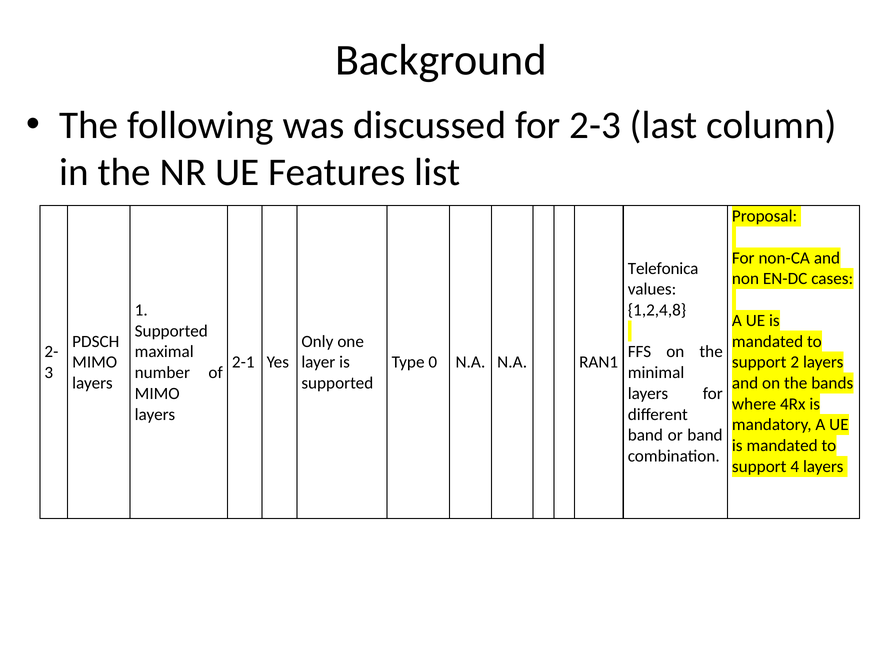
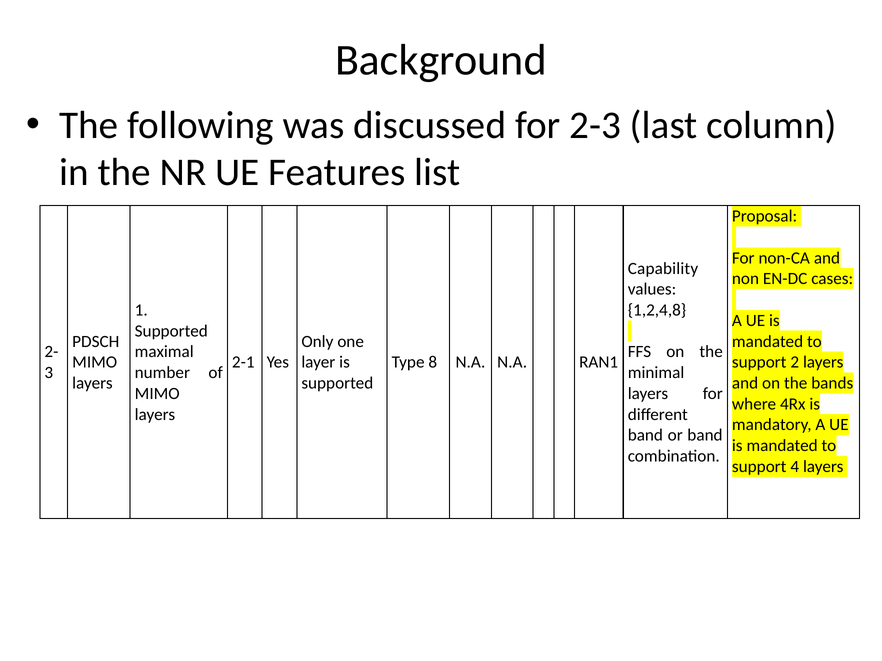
Telefonica: Telefonica -> Capability
0: 0 -> 8
